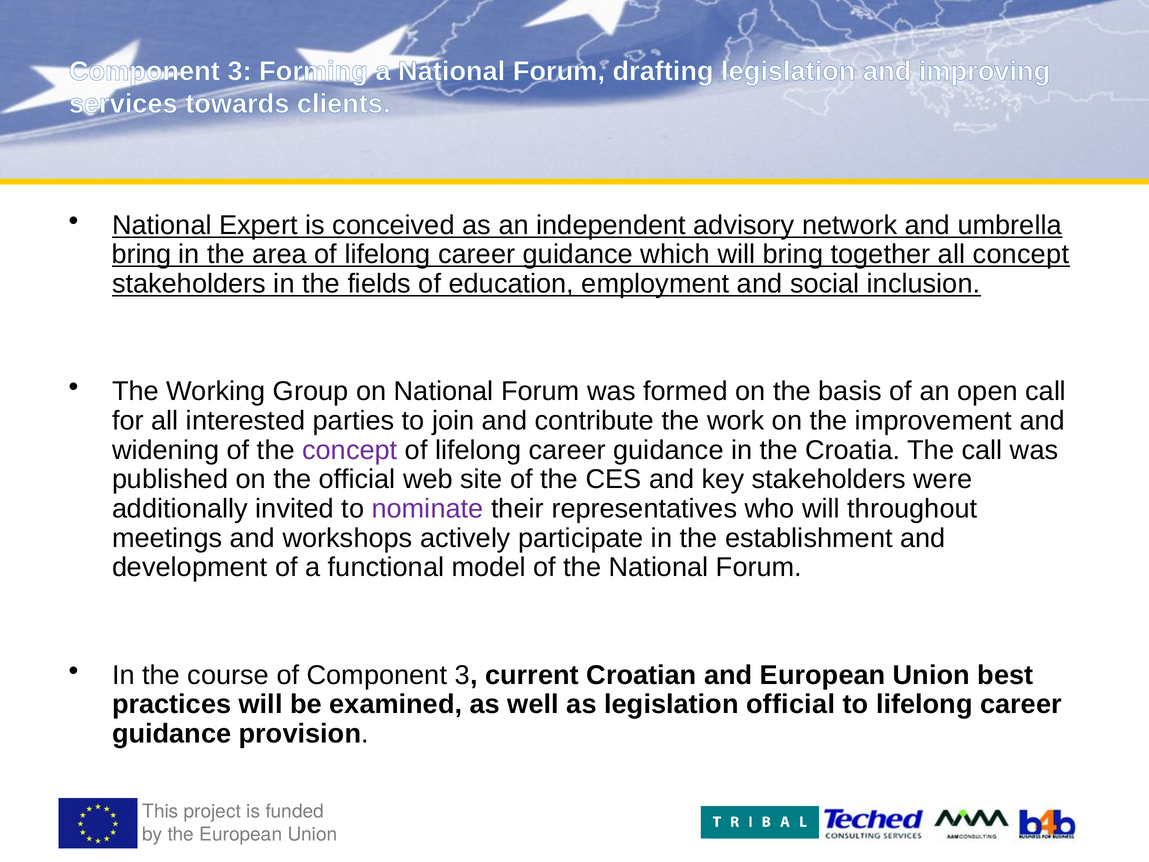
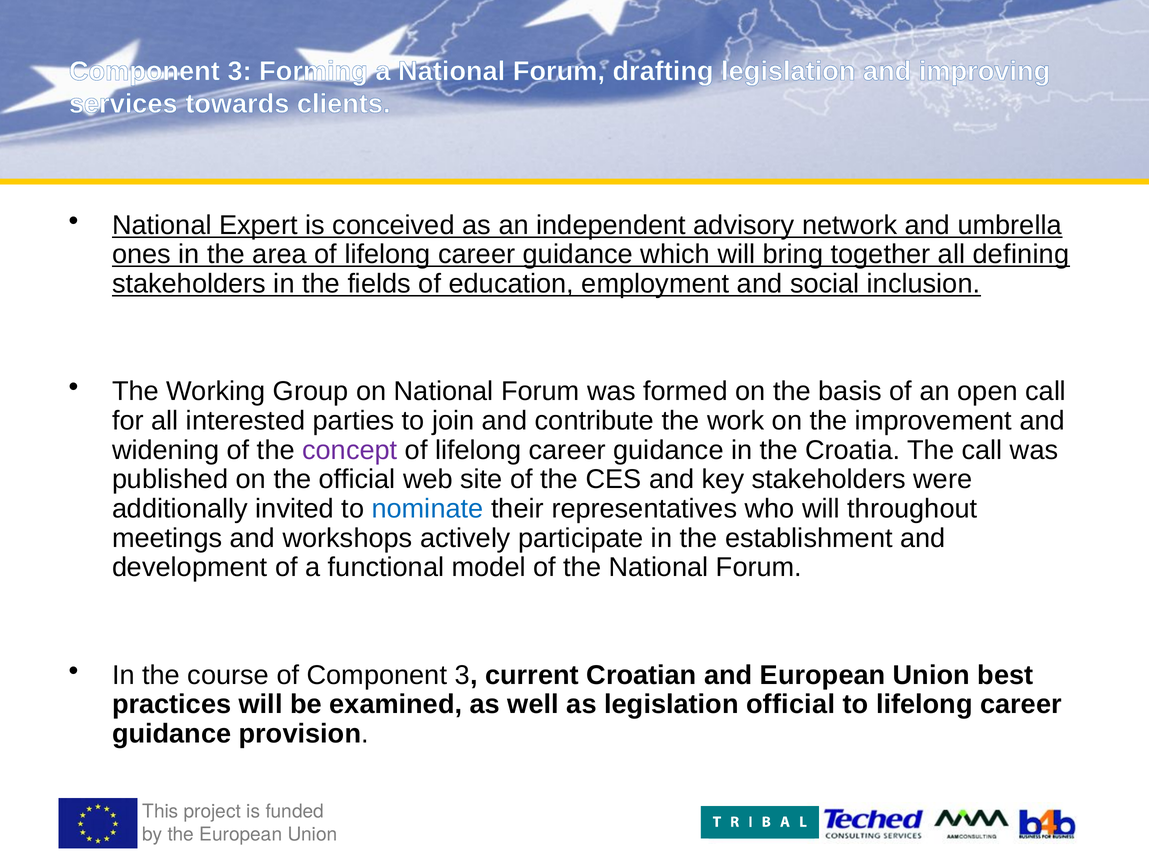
bring at (142, 254): bring -> ones
all concept: concept -> defining
nominate colour: purple -> blue
